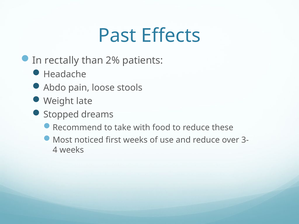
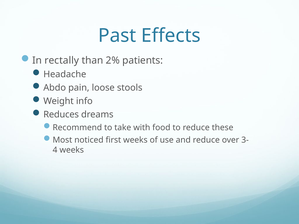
late: late -> info
Stopped: Stopped -> Reduces
